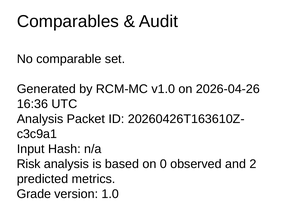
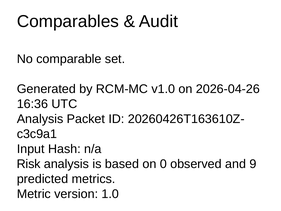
2: 2 -> 9
Grade: Grade -> Metric
